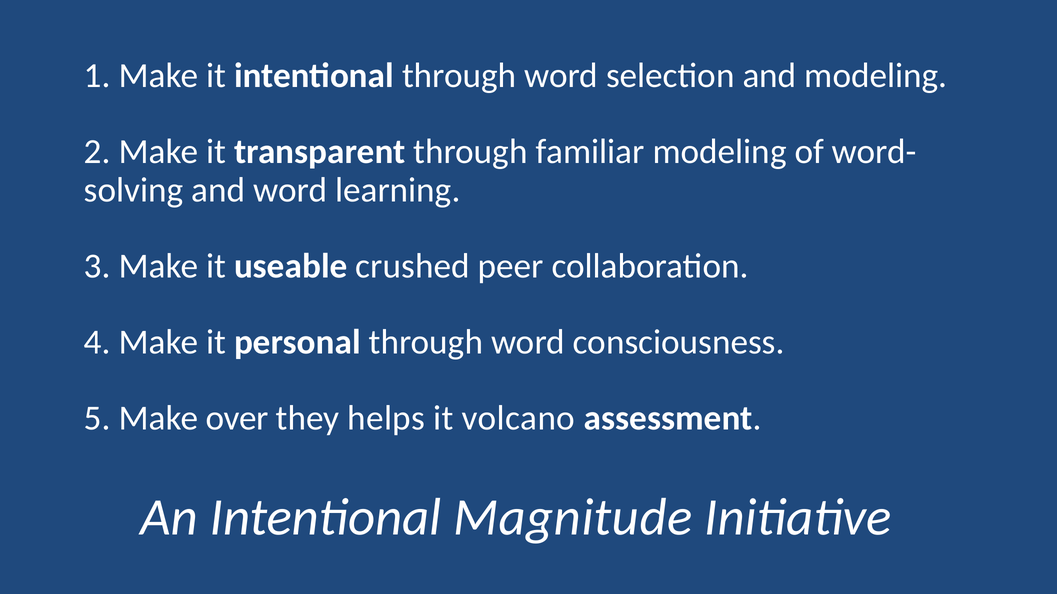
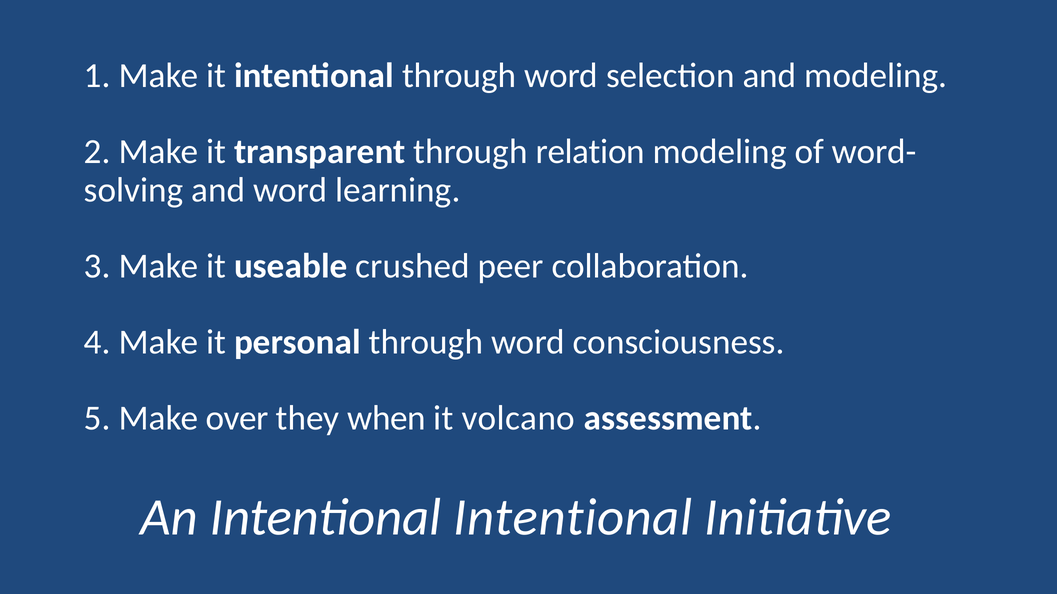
familiar: familiar -> relation
helps: helps -> when
Intentional Magnitude: Magnitude -> Intentional
